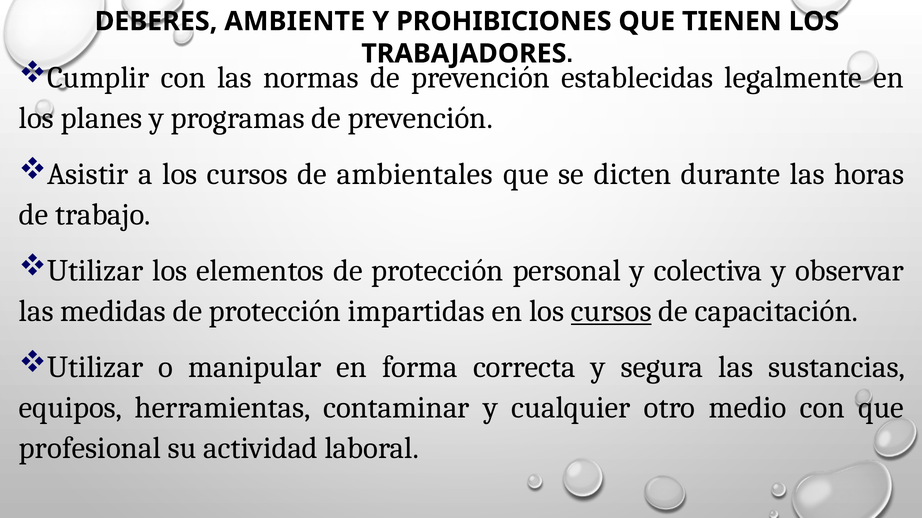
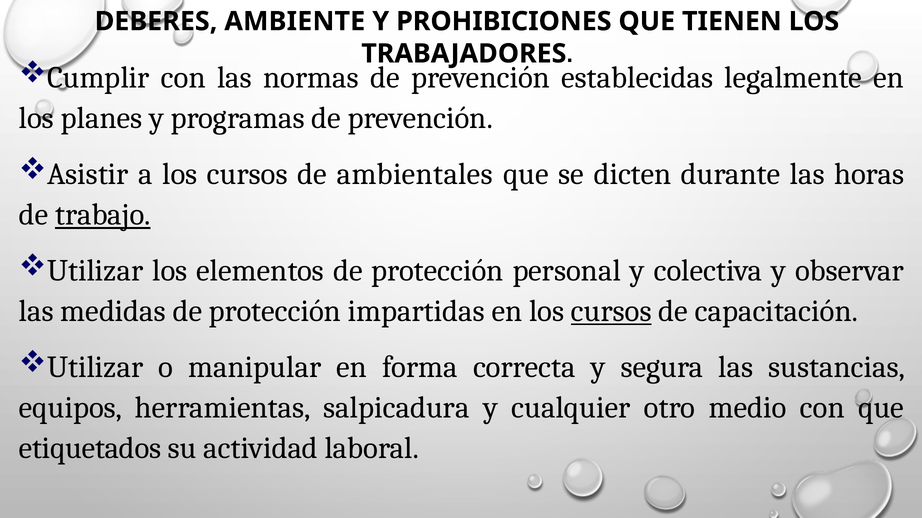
trabajo underline: none -> present
contaminar: contaminar -> salpicadura
profesional: profesional -> etiquetados
